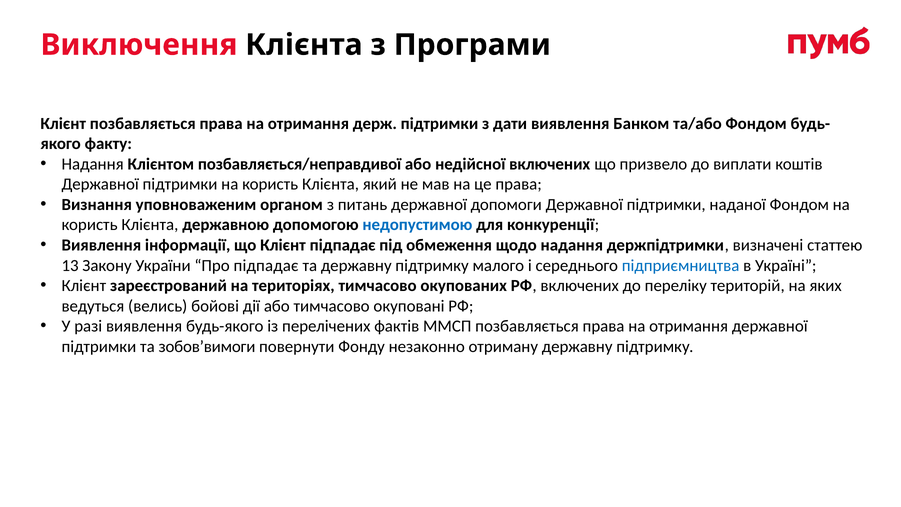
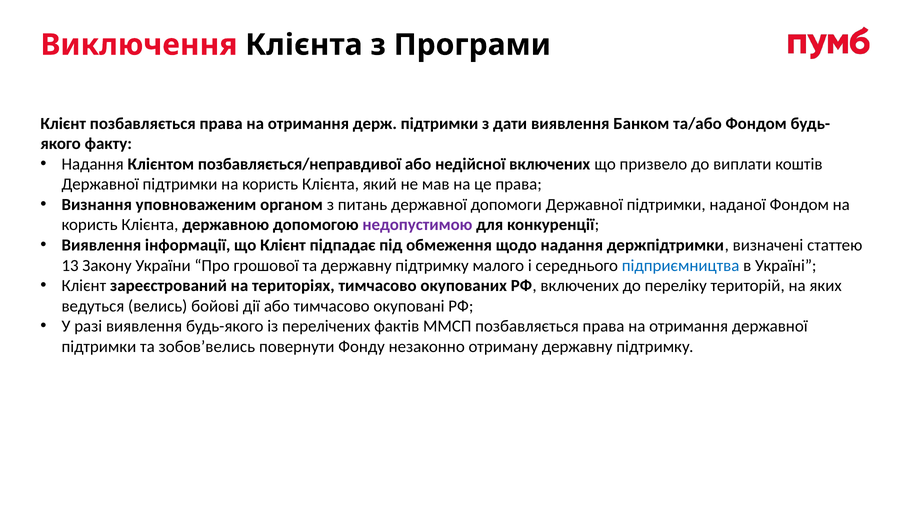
недопустимою colour: blue -> purple
Про підпадає: підпадає -> грошової
зобов’вимоги: зобов’вимоги -> зобов’велись
